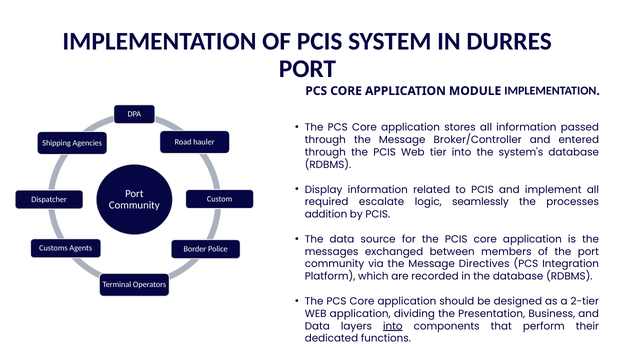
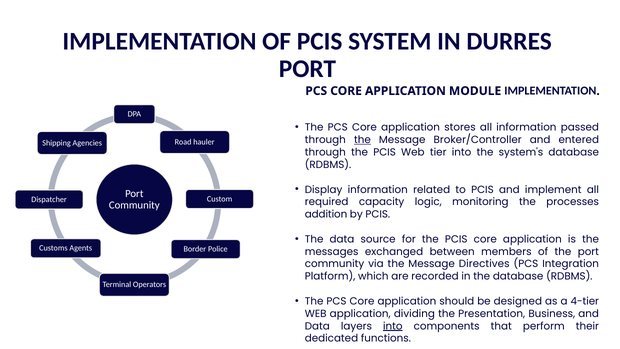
the at (362, 140) underline: none -> present
escalate: escalate -> capacity
seamlessly: seamlessly -> monitoring
2-tier: 2-tier -> 4-tier
